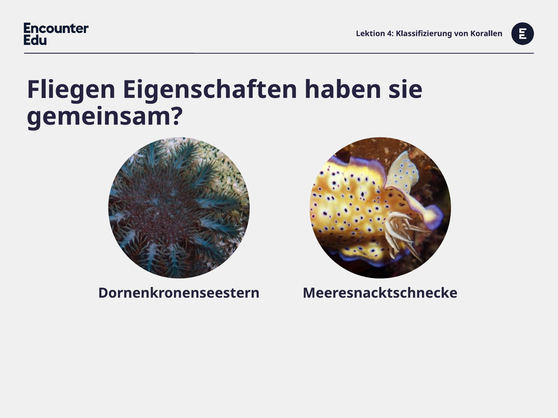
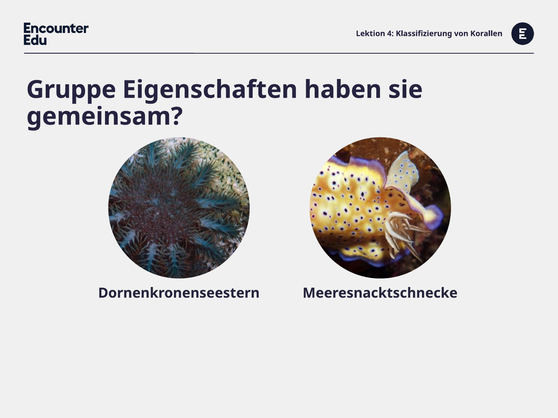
Fliegen: Fliegen -> Gruppe
